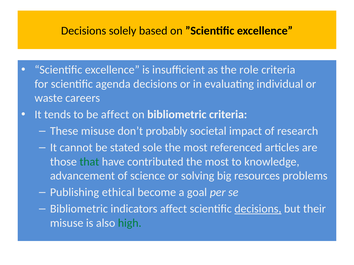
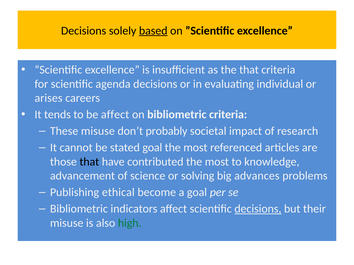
based underline: none -> present
the role: role -> that
waste: waste -> arises
stated sole: sole -> goal
that at (89, 162) colour: green -> black
resources: resources -> advances
